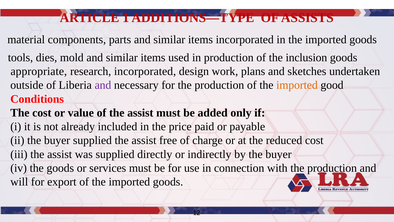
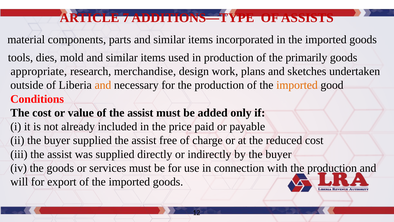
1: 1 -> 7
inclusion: inclusion -> primarily
research incorporated: incorporated -> merchandise
and at (103, 85) colour: purple -> orange
